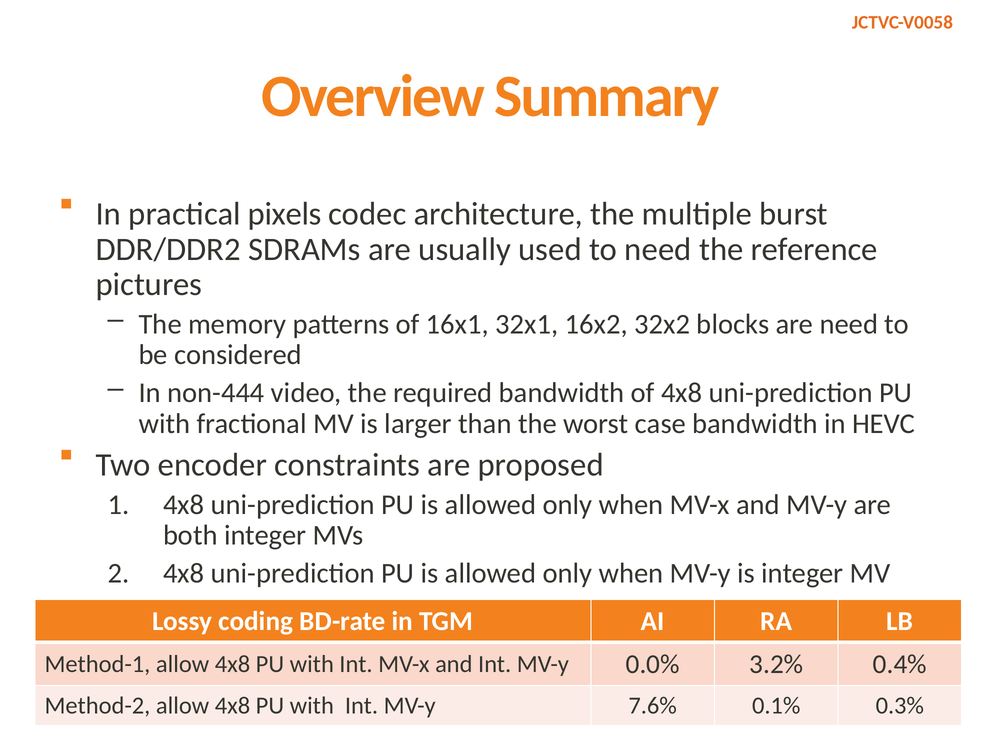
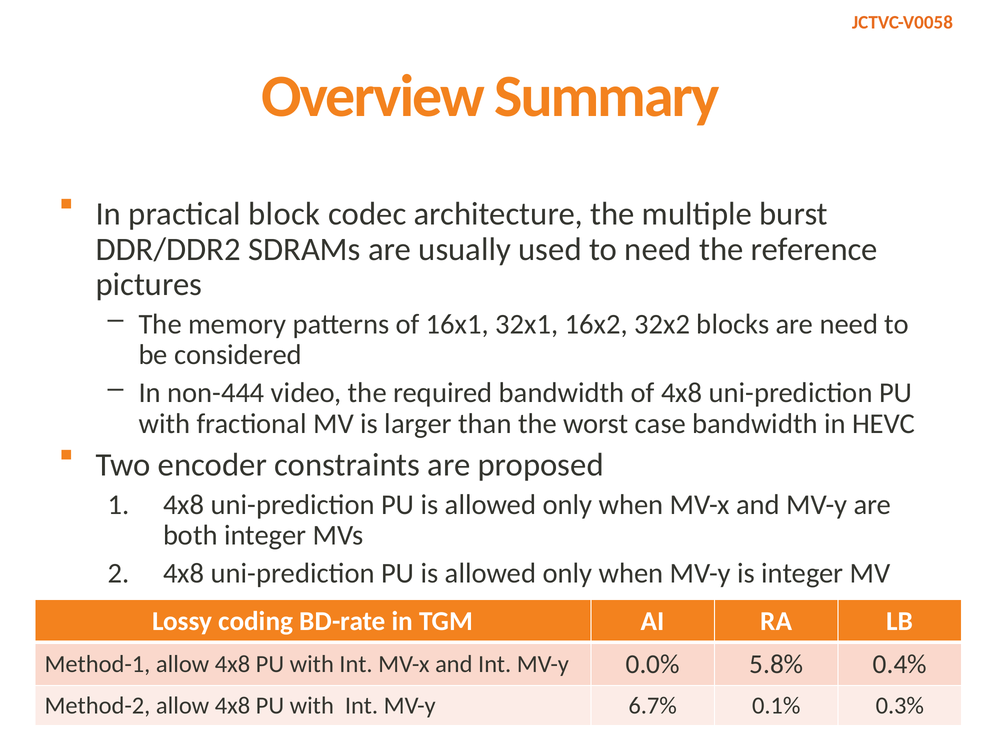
pixels: pixels -> block
3.2%: 3.2% -> 5.8%
7.6%: 7.6% -> 6.7%
